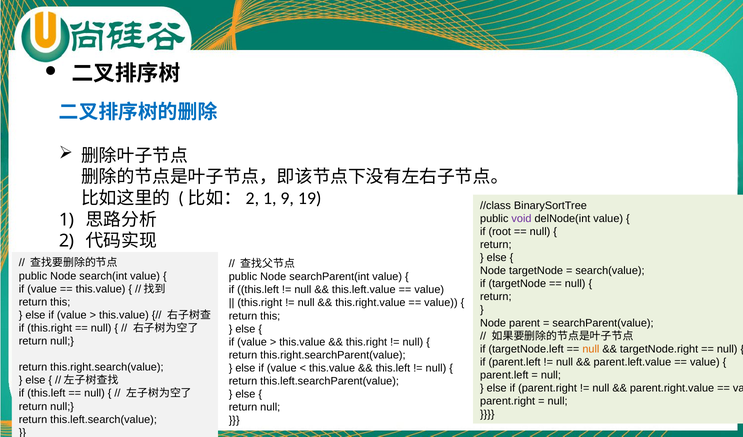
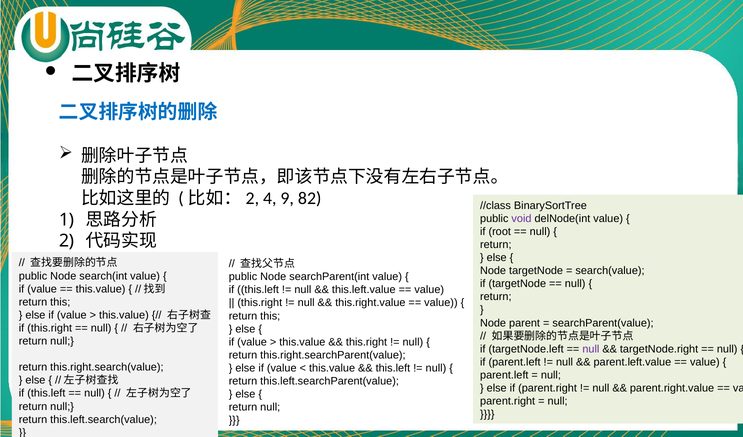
1 at (270, 199): 1 -> 4
19: 19 -> 82
null at (591, 349) colour: orange -> purple
